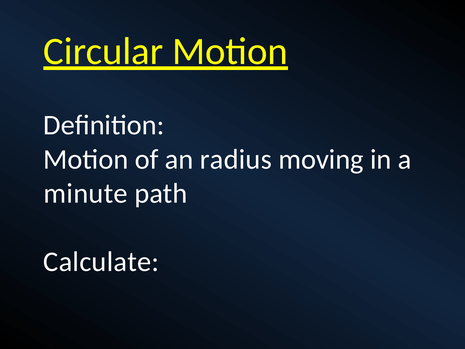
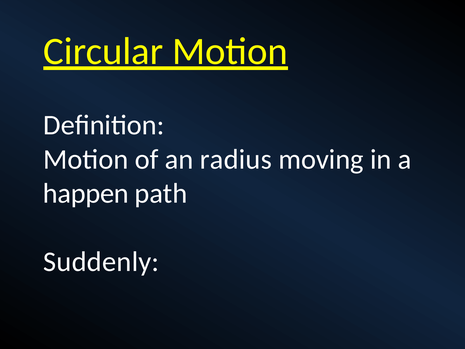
minute: minute -> happen
Calculate: Calculate -> Suddenly
